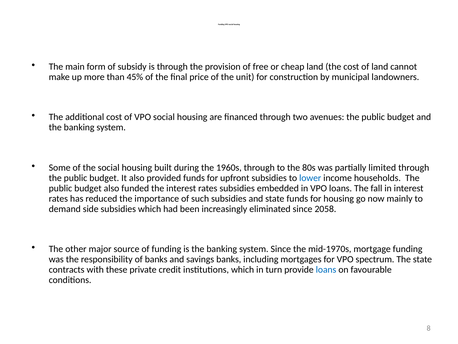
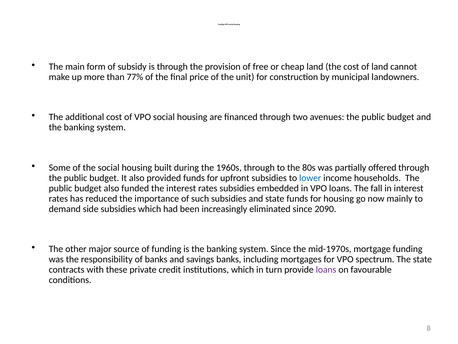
45%: 45% -> 77%
limited: limited -> offered
2058: 2058 -> 2090
loans at (326, 269) colour: blue -> purple
